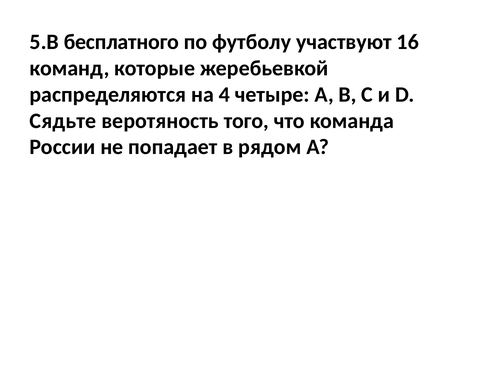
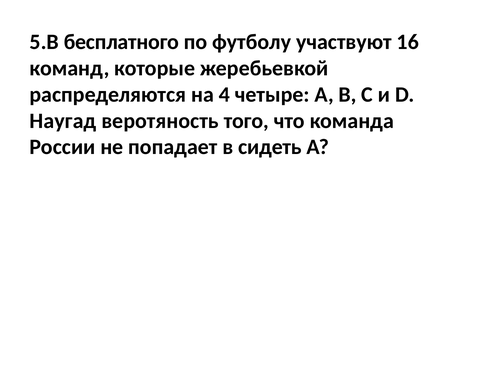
Сядьте: Сядьте -> Наугад
рядом: рядом -> сидеть
